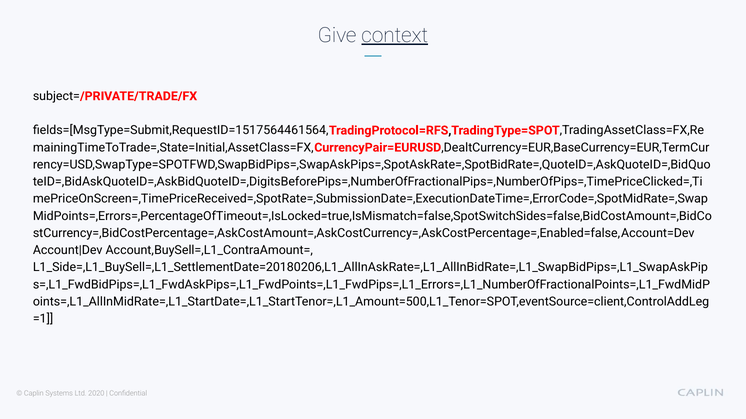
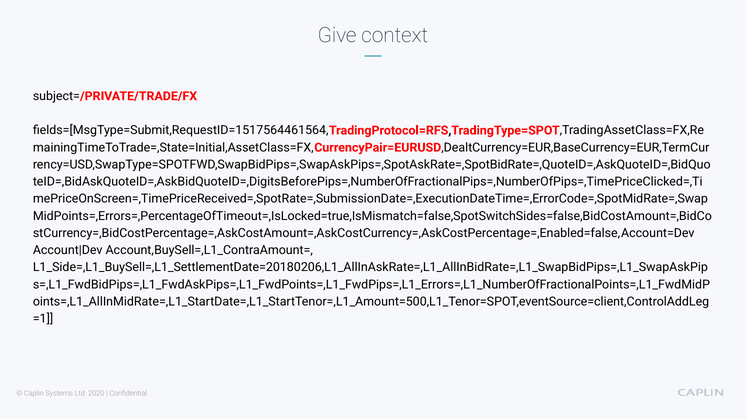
context underline: present -> none
